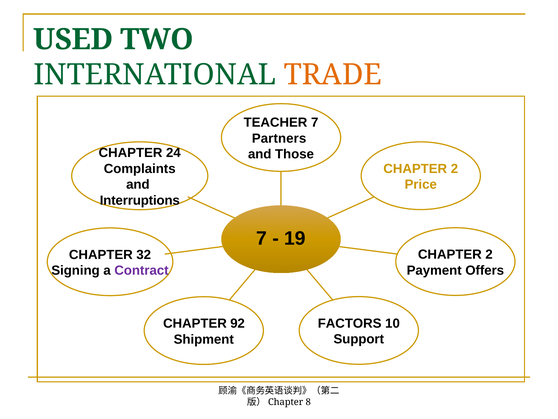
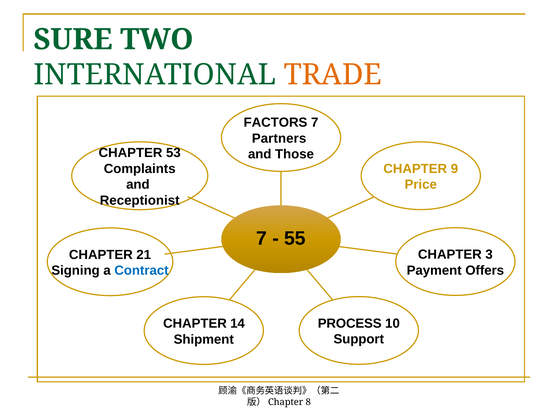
USED: USED -> SURE
TEACHER: TEACHER -> FACTORS
24: 24 -> 53
2 at (454, 168): 2 -> 9
Interruptions: Interruptions -> Receptionist
19: 19 -> 55
2 at (489, 254): 2 -> 3
32: 32 -> 21
Contract colour: purple -> blue
FACTORS: FACTORS -> PROCESS
92: 92 -> 14
